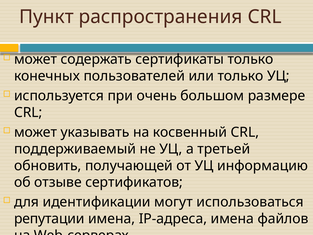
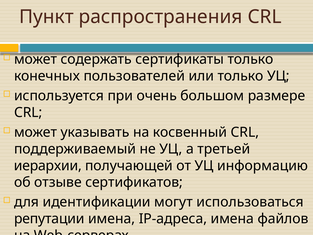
обновить: обновить -> иерархии
